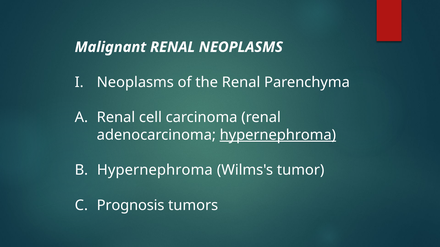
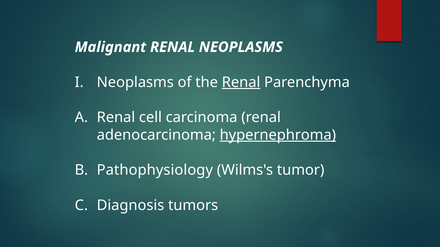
Renal at (241, 82) underline: none -> present
Hypernephroma at (155, 170): Hypernephroma -> Pathophysiology
Prognosis: Prognosis -> Diagnosis
